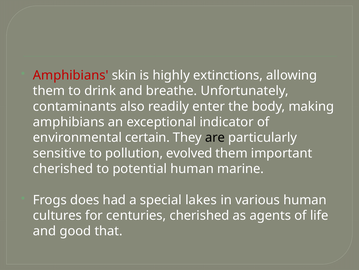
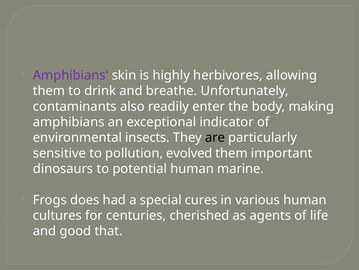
Amphibians at (71, 75) colour: red -> purple
extinctions: extinctions -> herbivores
certain: certain -> insects
cherished at (63, 168): cherished -> dinosaurs
lakes: lakes -> cures
